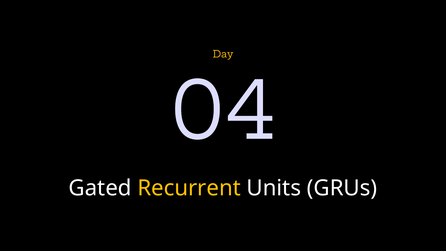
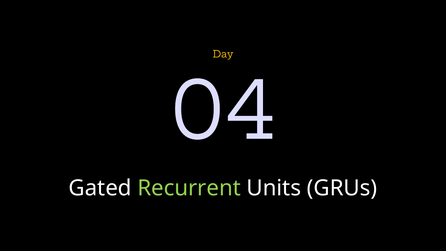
Recurrent colour: yellow -> light green
